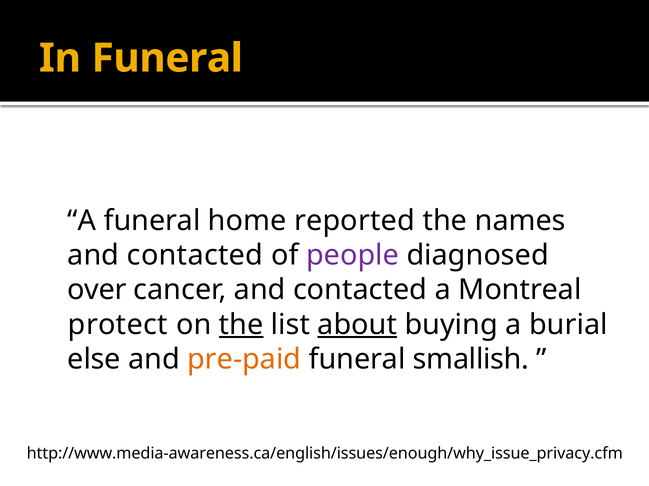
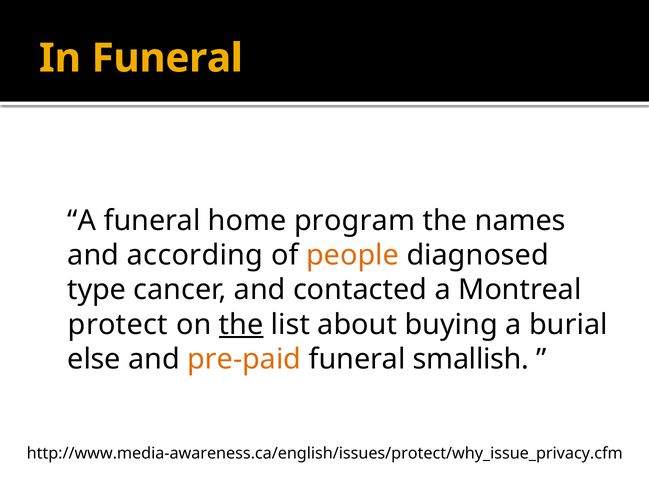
reported: reported -> program
contacted at (195, 256): contacted -> according
people colour: purple -> orange
over: over -> type
about underline: present -> none
http://www.media-awareness.ca/english/issues/enough/why_issue_privacy.cfm: http://www.media-awareness.ca/english/issues/enough/why_issue_privacy.cfm -> http://www.media-awareness.ca/english/issues/protect/why_issue_privacy.cfm
